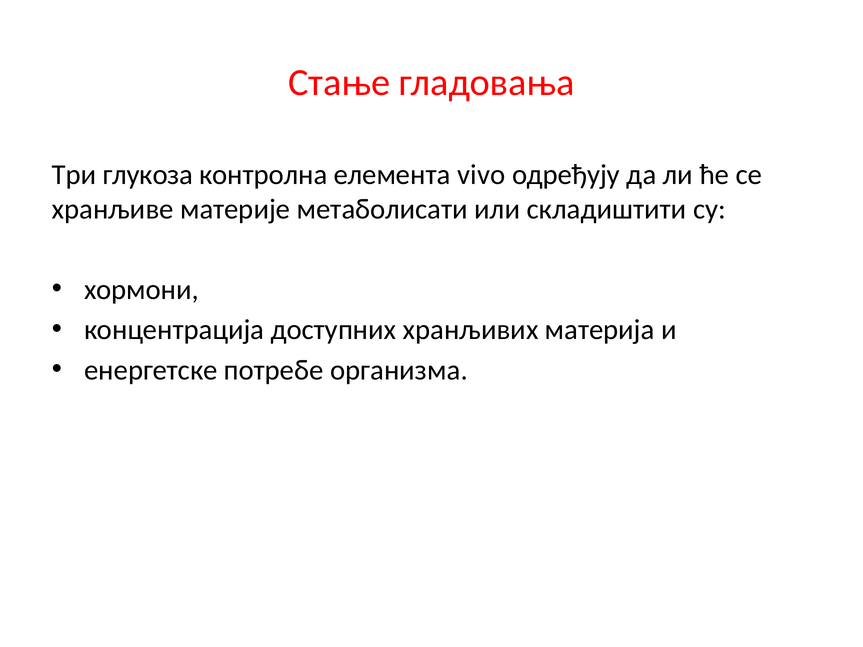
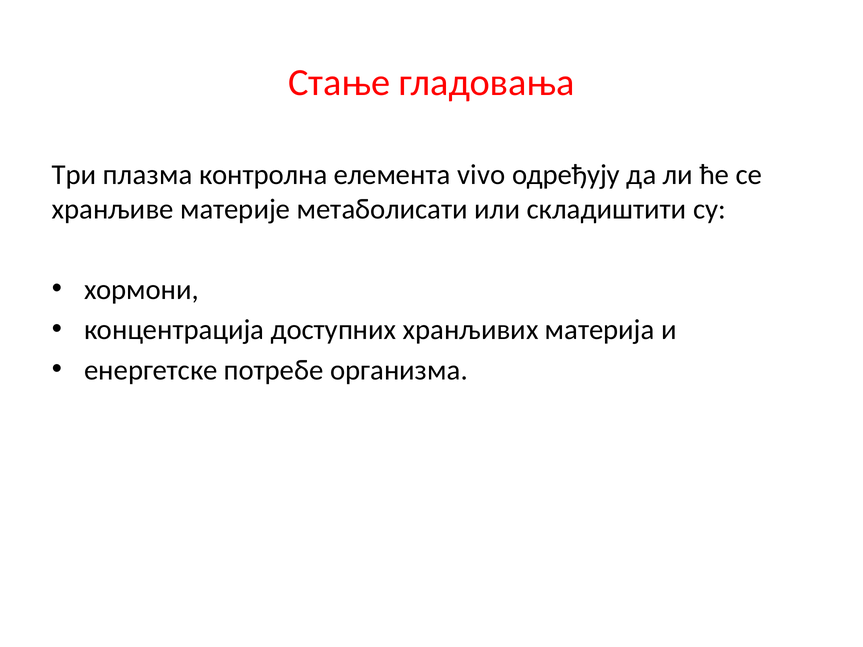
глукоза: глукоза -> плазма
